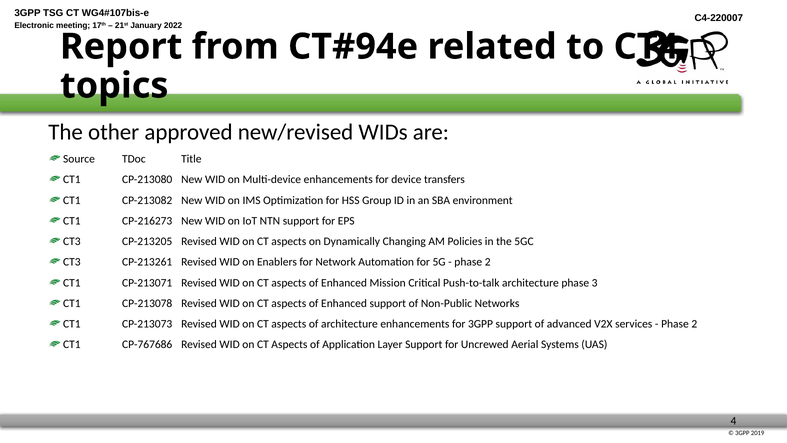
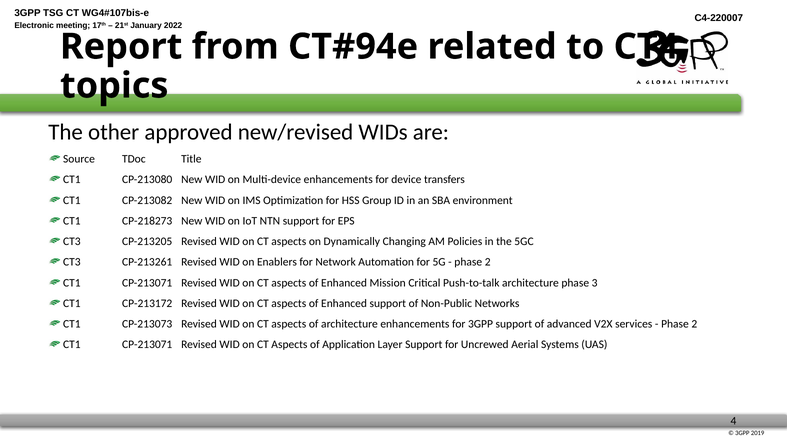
CP-216273: CP-216273 -> CP-218273
CP-213078: CP-213078 -> CP-213172
CP-767686 at (147, 344): CP-767686 -> CP-213071
